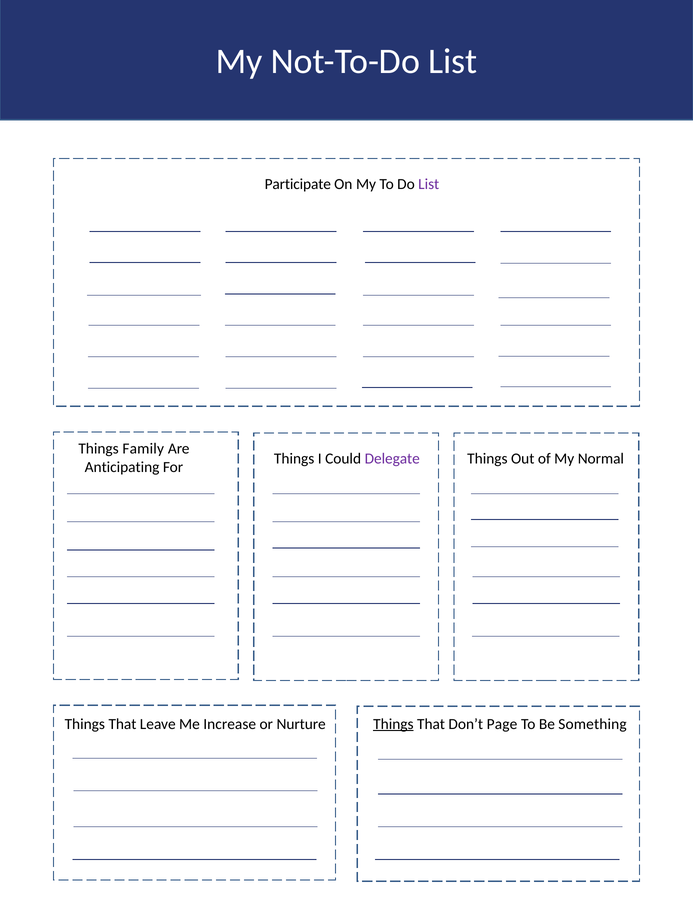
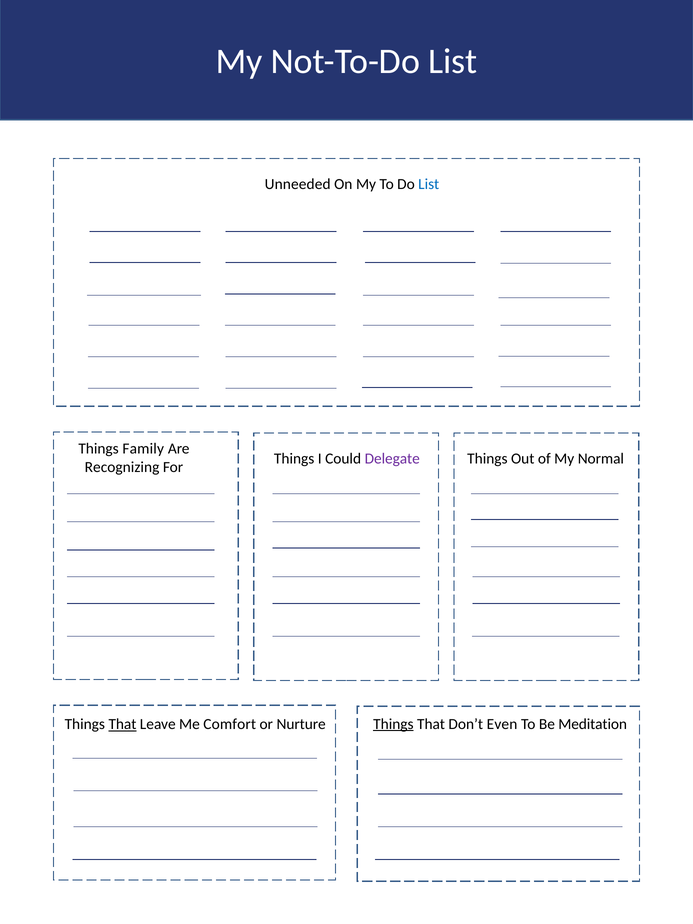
Participate: Participate -> Unneeded
List at (429, 184) colour: purple -> blue
Anticipating: Anticipating -> Recognizing
Page: Page -> Even
Something: Something -> Meditation
That at (122, 724) underline: none -> present
Increase: Increase -> Comfort
